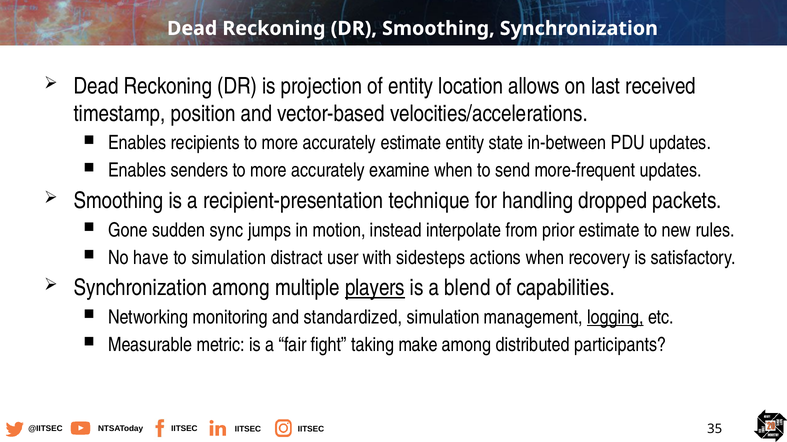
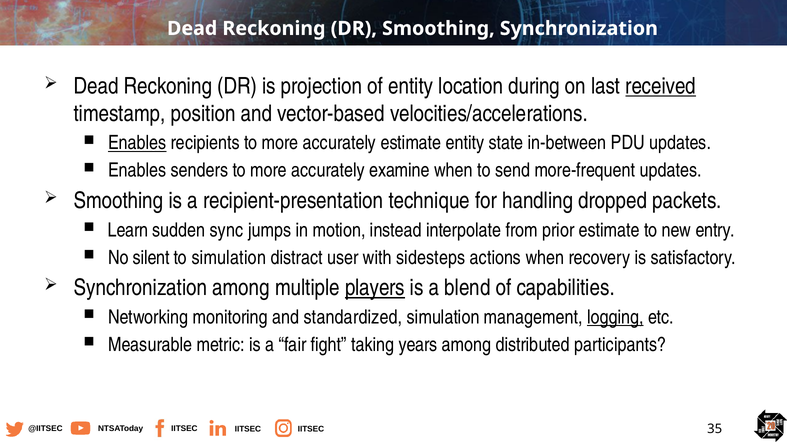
allows: allows -> during
received underline: none -> present
Enables at (137, 143) underline: none -> present
Gone: Gone -> Learn
rules: rules -> entry
have: have -> silent
make: make -> years
